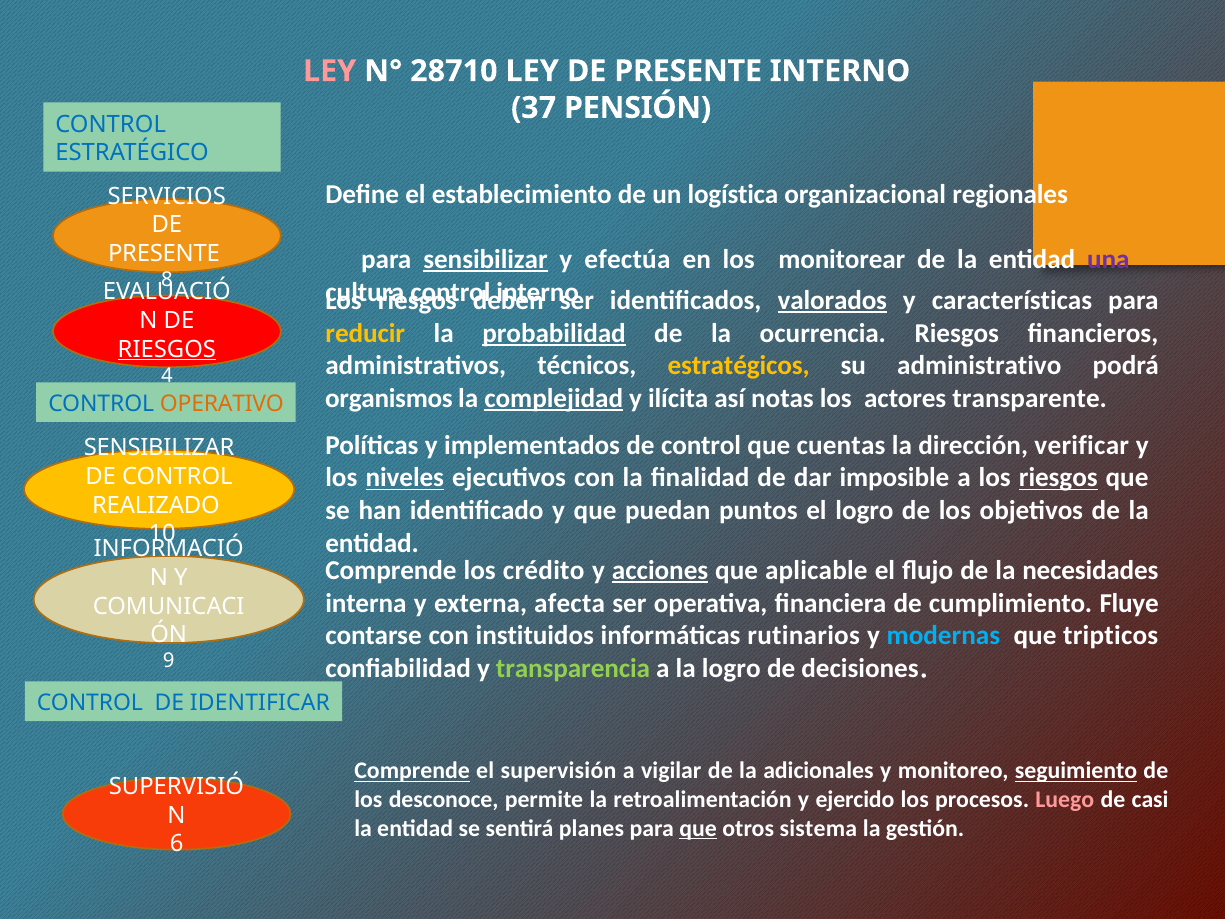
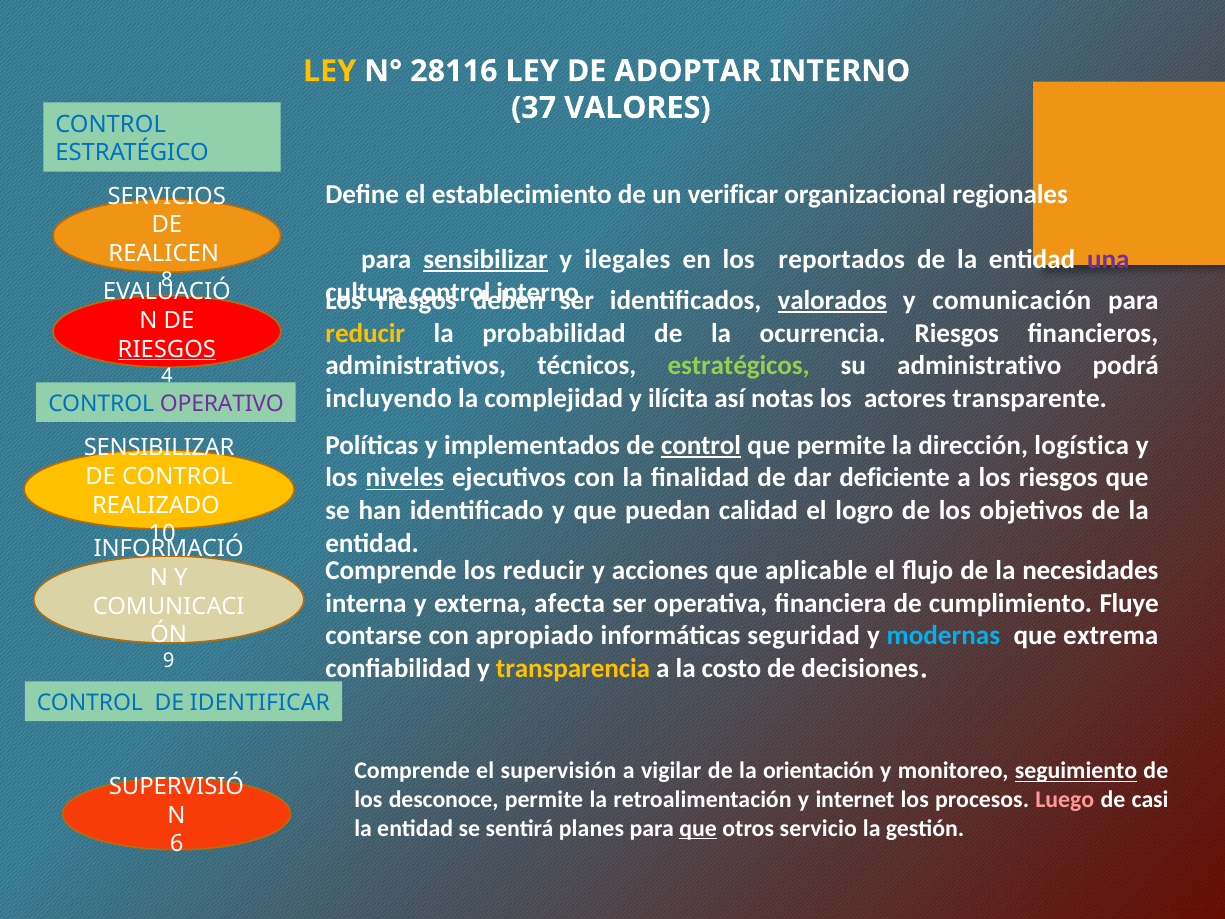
LEY at (330, 71) colour: pink -> yellow
28710: 28710 -> 28116
LEY DE PRESENTE: PRESENTE -> ADOPTAR
PENSIÓN: PENSIÓN -> VALORES
logística: logística -> verificar
PRESENTE at (164, 254): PRESENTE -> REALICEN
efectúa: efectúa -> ilegales
monitorear: monitorear -> reportados
características: características -> comunicación
probabilidad underline: present -> none
estratégicos colour: yellow -> light green
organismos: organismos -> incluyendo
complejidad underline: present -> none
OPERATIVO colour: orange -> purple
control at (701, 445) underline: none -> present
que cuentas: cuentas -> permite
verificar: verificar -> logística
imposible: imposible -> deficiente
riesgos at (1058, 478) underline: present -> none
puntos: puntos -> calidad
los crédito: crédito -> reducir
acciones underline: present -> none
instituidos: instituidos -> apropiado
rutinarios: rutinarios -> seguridad
tripticos: tripticos -> extrema
transparencia colour: light green -> yellow
la logro: logro -> costo
Comprende at (412, 771) underline: present -> none
adicionales: adicionales -> orientación
ejercido: ejercido -> internet
sistema: sistema -> servicio
